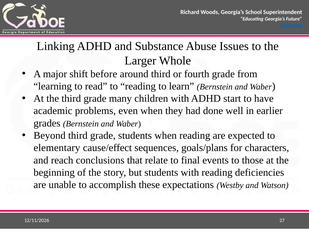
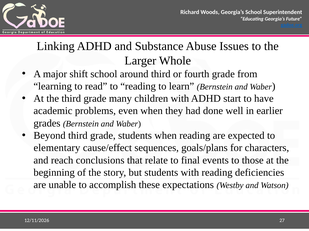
shift before: before -> school
